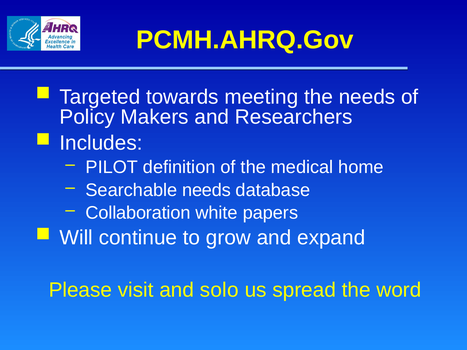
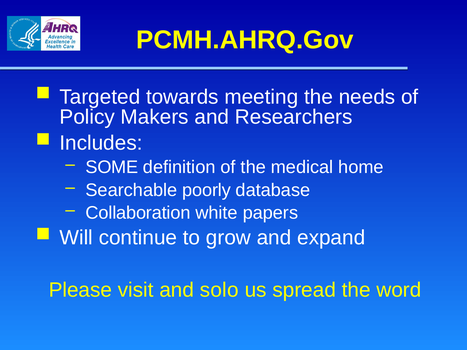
PILOT: PILOT -> SOME
Searchable needs: needs -> poorly
